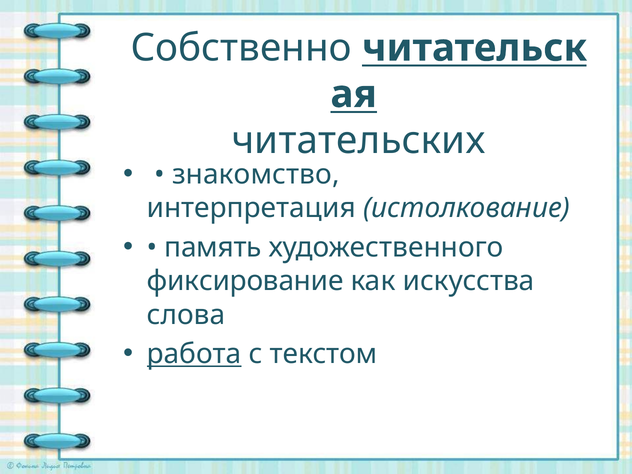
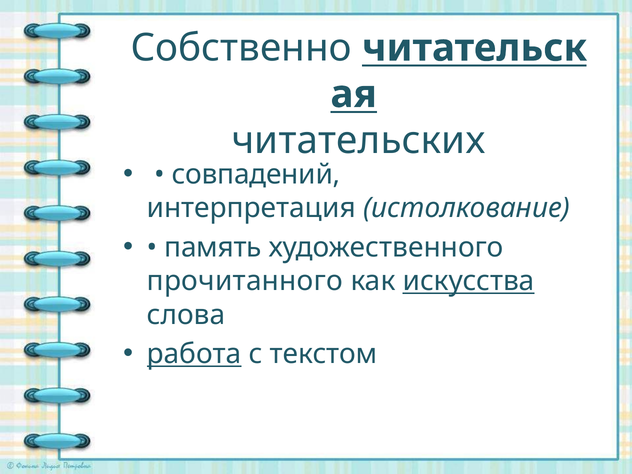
знакомство: знакомство -> совпадений
фиксирование: фиксирование -> прочитанного
искусства underline: none -> present
